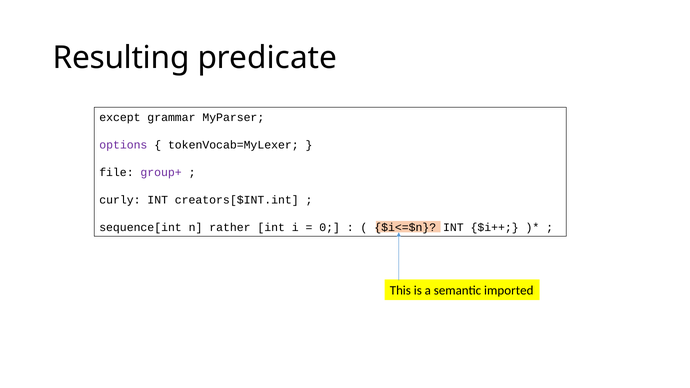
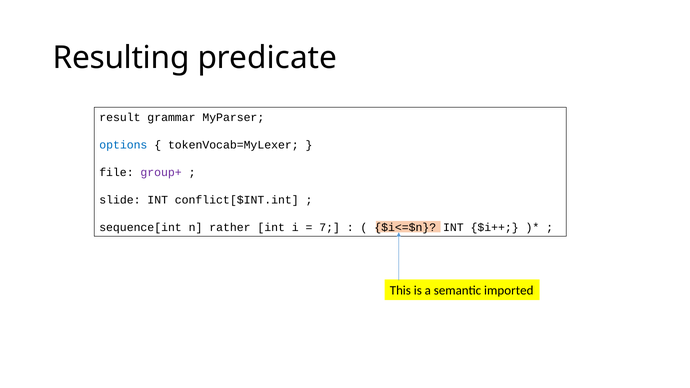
except: except -> result
options colour: purple -> blue
curly: curly -> slide
creators[$INT.int: creators[$INT.int -> conflict[$INT.int
0: 0 -> 7
